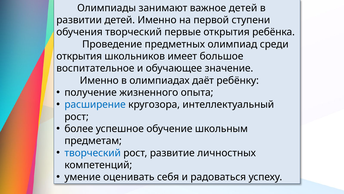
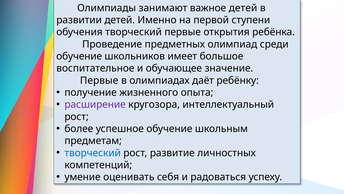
открытия at (79, 56): открытия -> обучение
Именно at (99, 80): Именно -> Первые
расширение colour: blue -> purple
